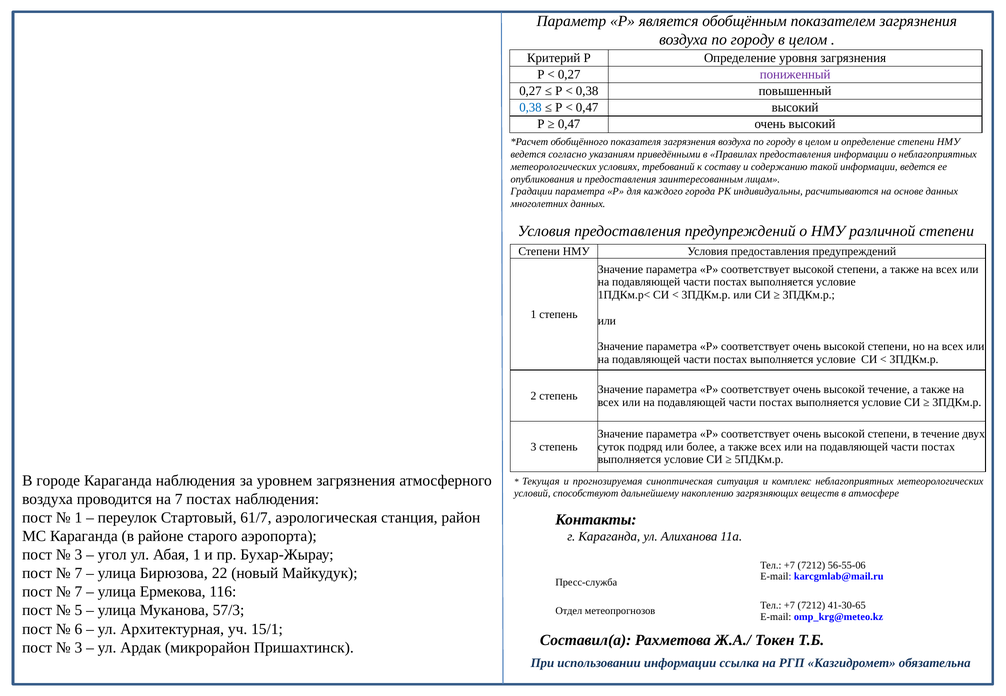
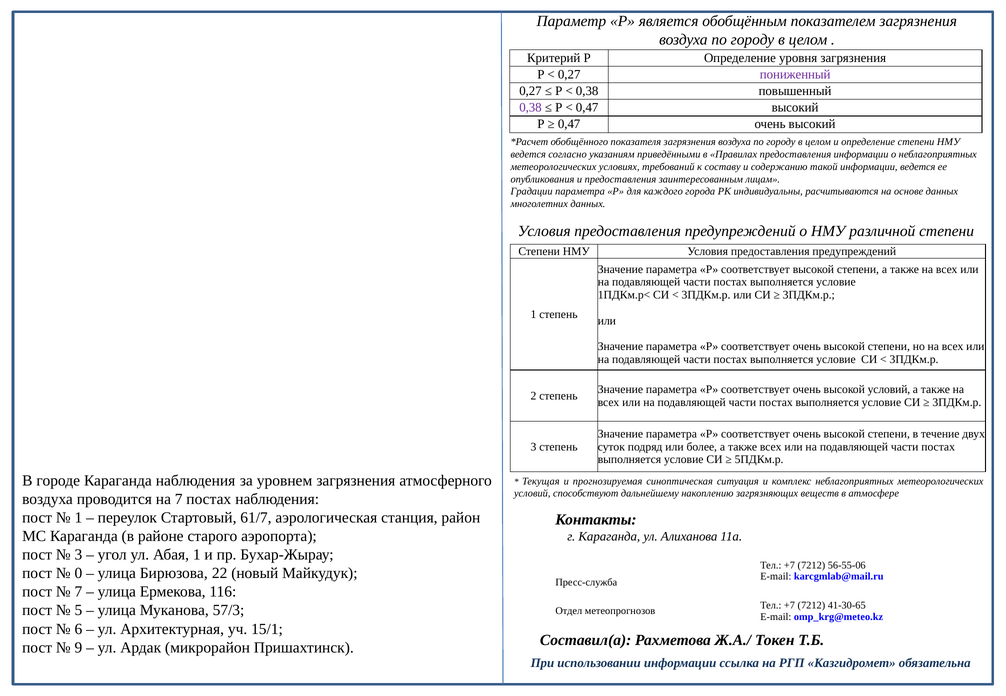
0,38 at (530, 108) colour: blue -> purple
высокой течение: течение -> условий
7 at (78, 574): 7 -> 0
3 at (78, 648): 3 -> 9
